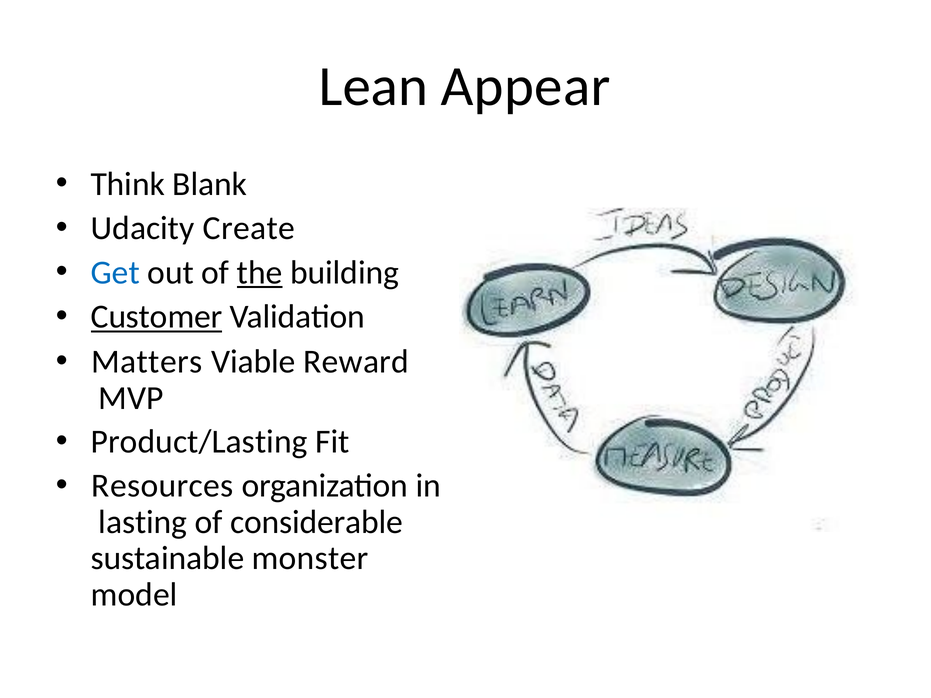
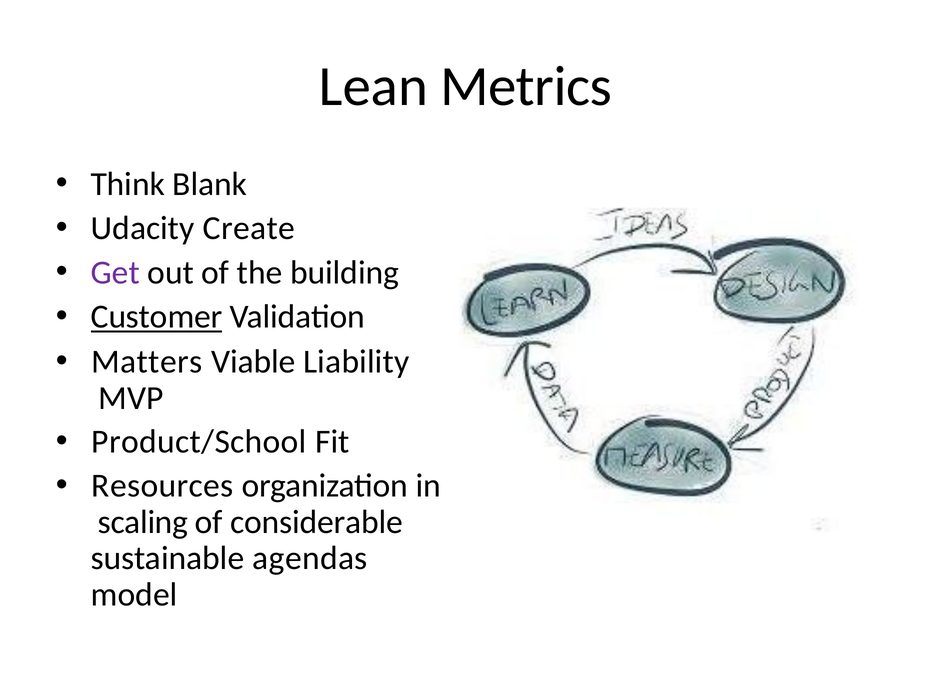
Appear: Appear -> Metrics
Get colour: blue -> purple
the underline: present -> none
Reward: Reward -> Liability
Product/Lasting: Product/Lasting -> Product/School
lasting: lasting -> scaling
monster: monster -> agendas
